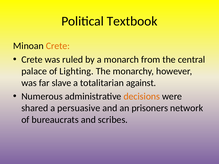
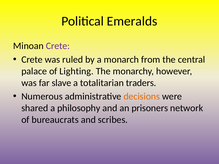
Textbook: Textbook -> Emeralds
Crete at (58, 46) colour: orange -> purple
against: against -> traders
persuasive: persuasive -> philosophy
